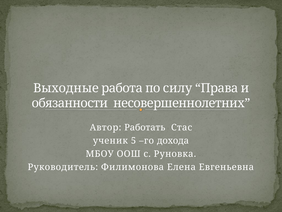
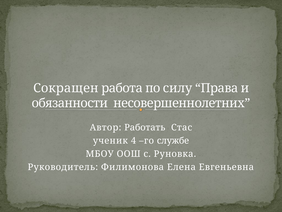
Выходные: Выходные -> Сокращен
5: 5 -> 4
дохода: дохода -> службе
